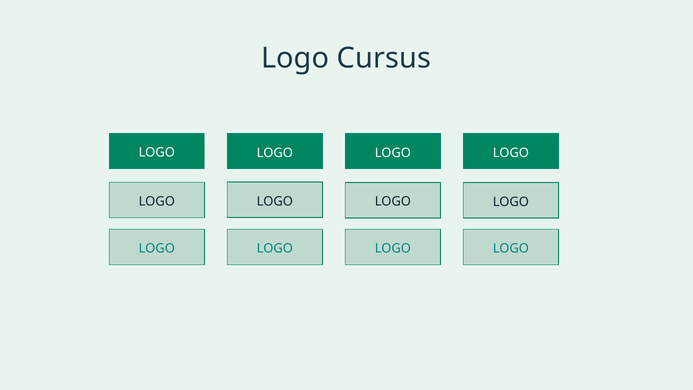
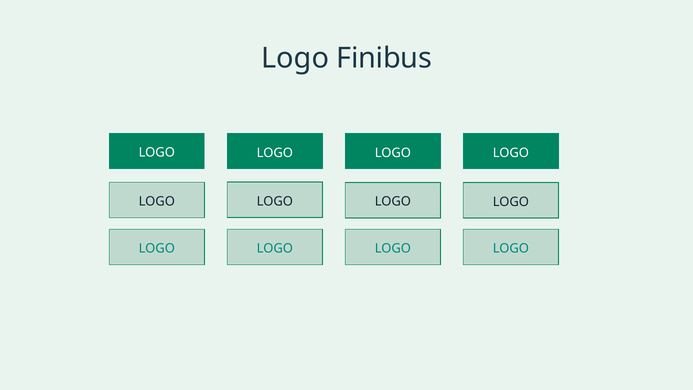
Cursus: Cursus -> Finibus
